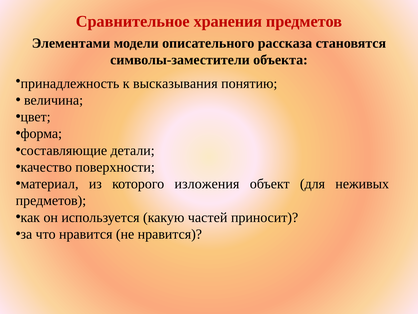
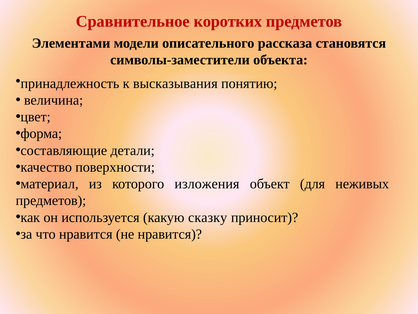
хранения: хранения -> коротких
частей: частей -> сказку
